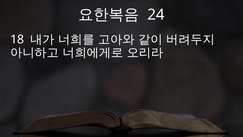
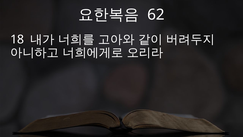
24: 24 -> 62
